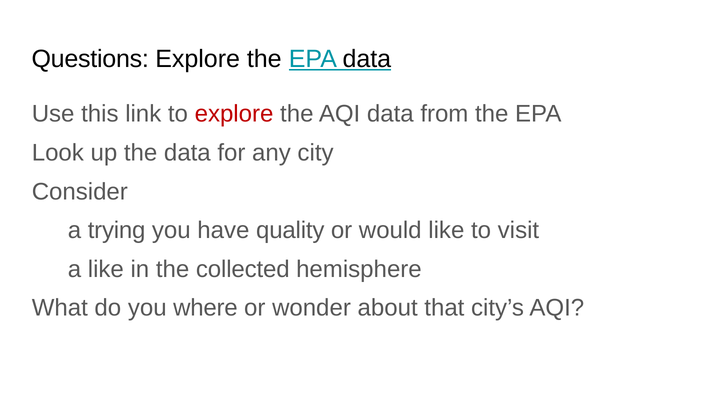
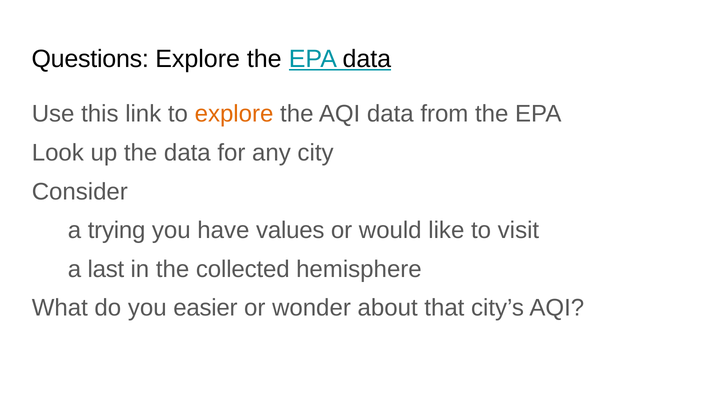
explore at (234, 114) colour: red -> orange
quality: quality -> values
a like: like -> last
where: where -> easier
